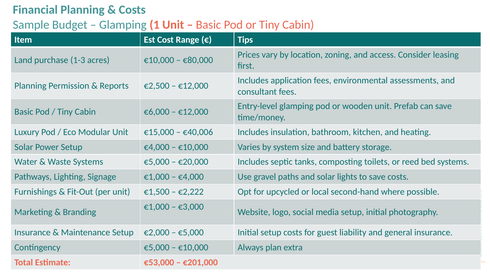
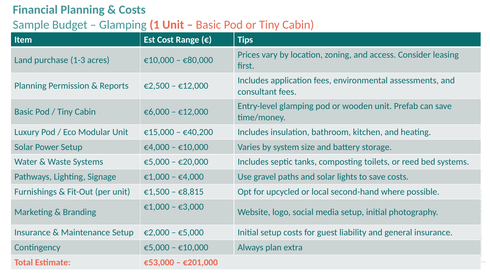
€40,006: €40,006 -> €40,200
€2,222: €2,222 -> €8,815
